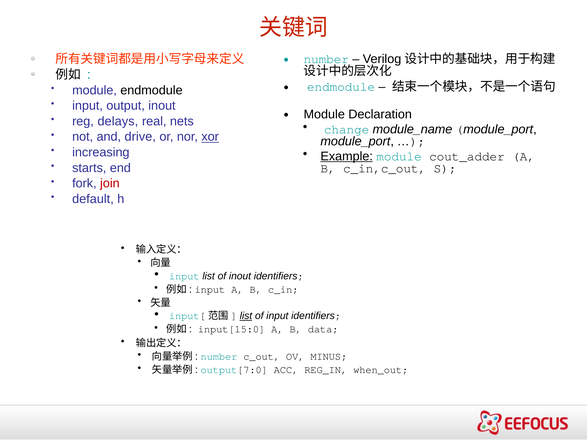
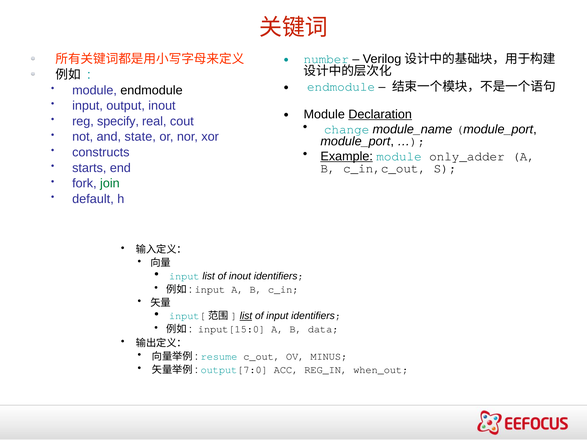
Declaration underline: none -> present
delays: delays -> specify
nets: nets -> cout
drive: drive -> state
xor underline: present -> none
increasing: increasing -> constructs
cout_adder: cout_adder -> only_adder
join colour: red -> green
number at (219, 357): number -> resume
